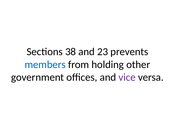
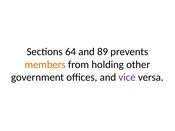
38: 38 -> 64
23: 23 -> 89
members colour: blue -> orange
